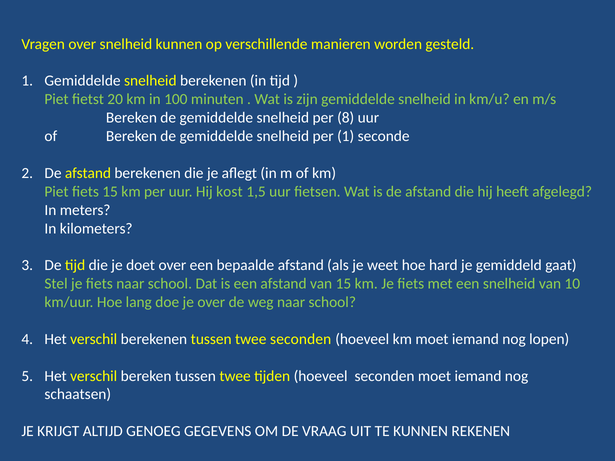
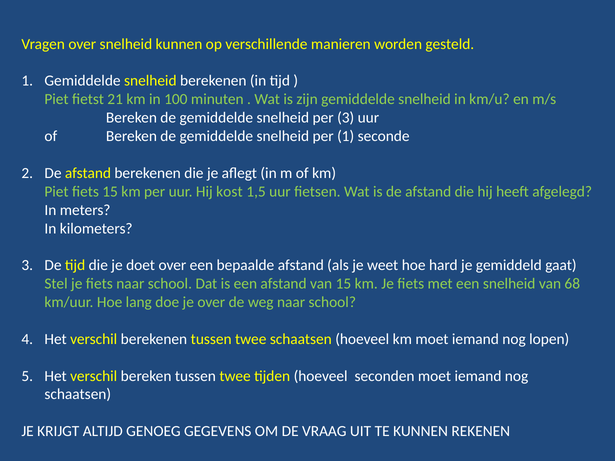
20: 20 -> 21
per 8: 8 -> 3
10: 10 -> 68
twee seconden: seconden -> schaatsen
